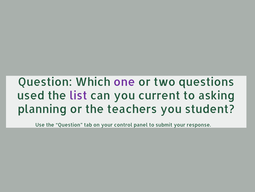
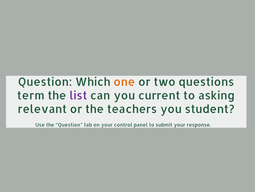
one colour: purple -> orange
used: used -> term
planning: planning -> relevant
